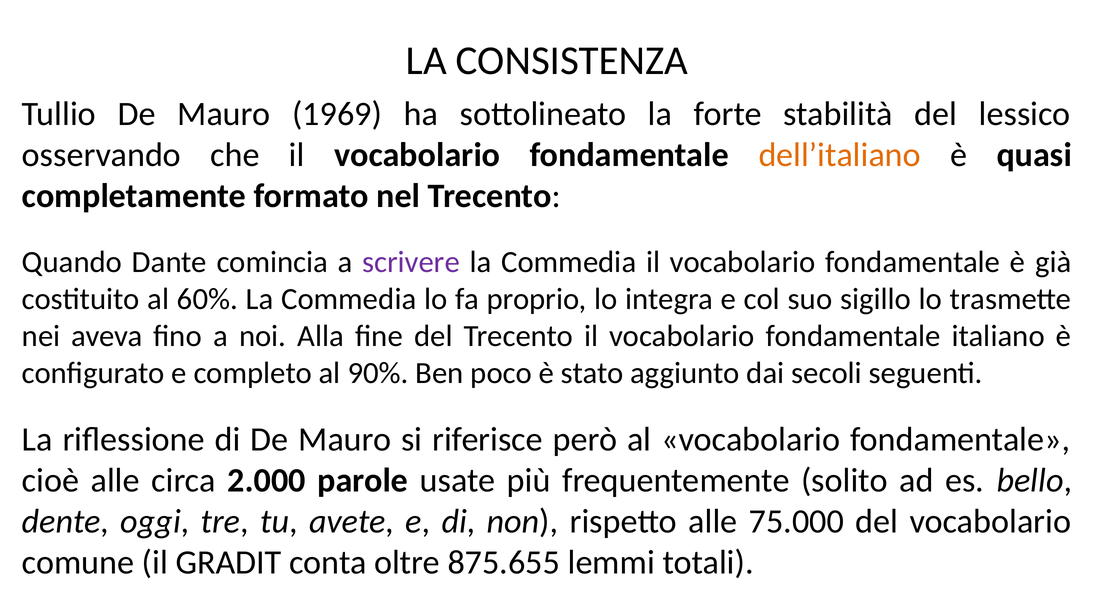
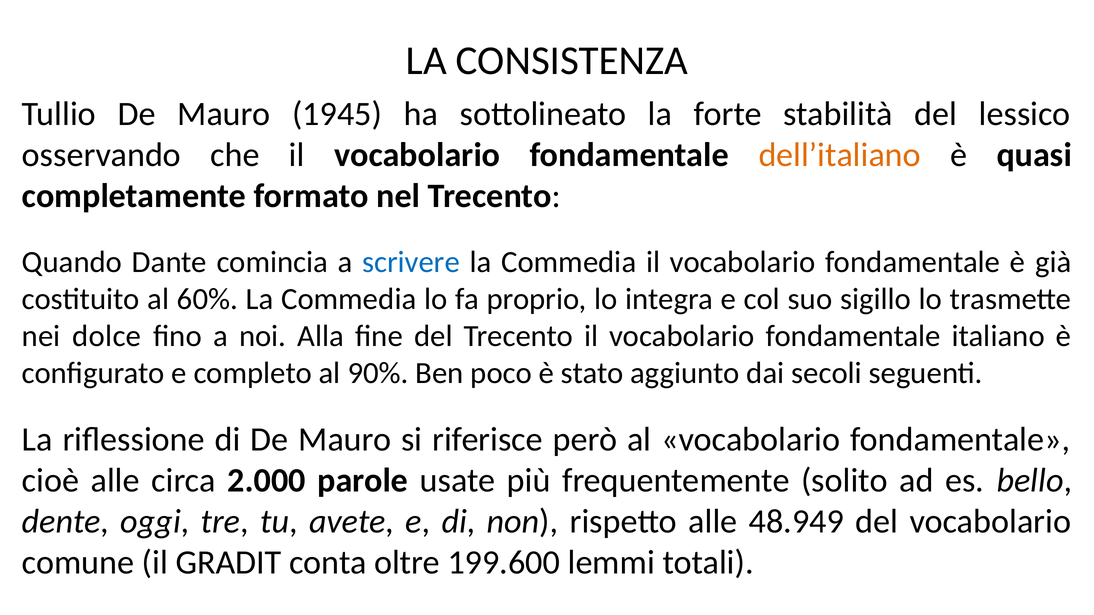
1969: 1969 -> 1945
scrivere colour: purple -> blue
aveva: aveva -> dolce
75.000: 75.000 -> 48.949
875.655: 875.655 -> 199.600
